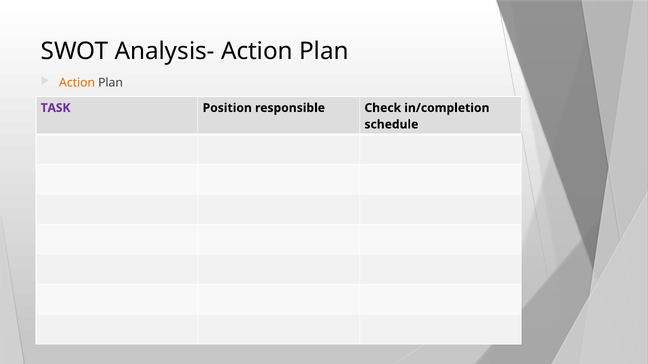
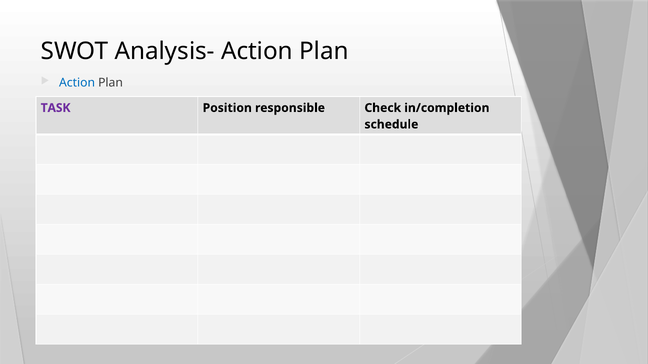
Action at (77, 83) colour: orange -> blue
